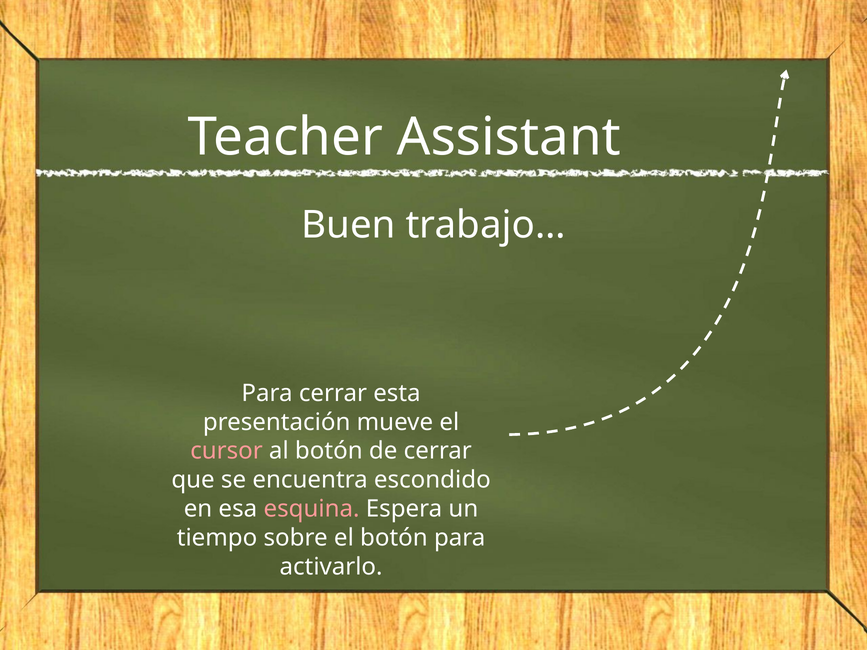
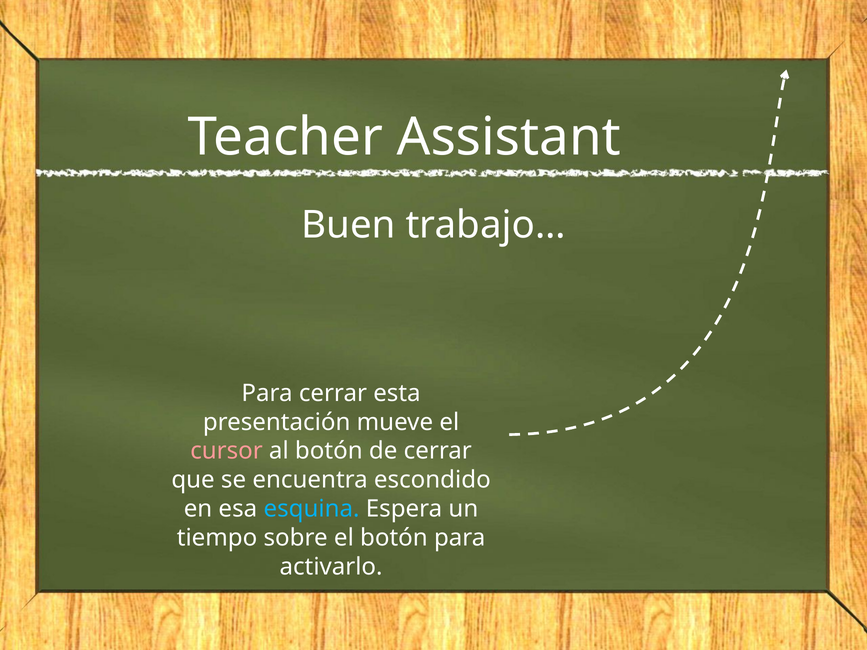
esquina colour: pink -> light blue
